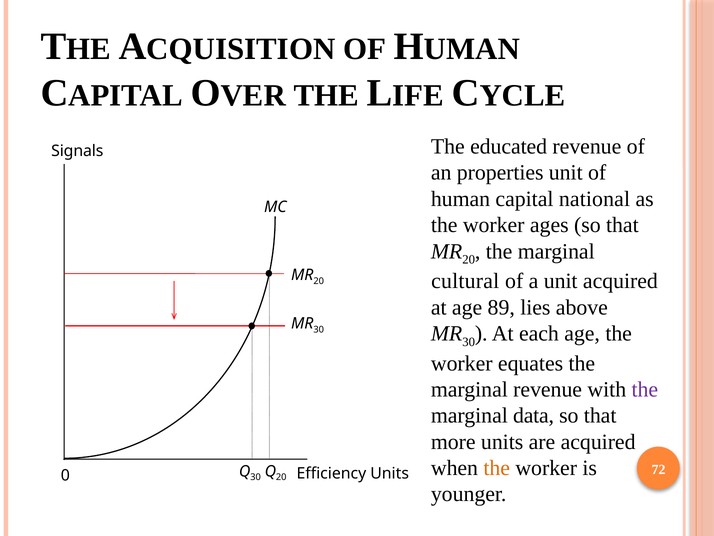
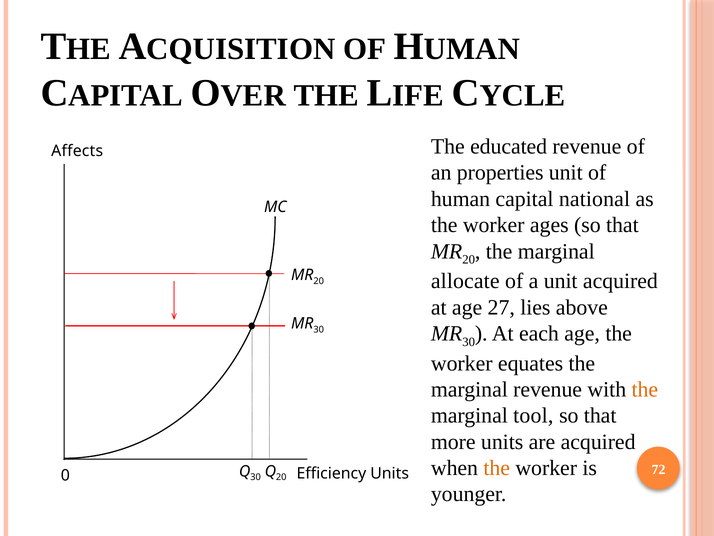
Signals: Signals -> Affects
cultural: cultural -> allocate
89: 89 -> 27
the at (645, 389) colour: purple -> orange
data: data -> tool
